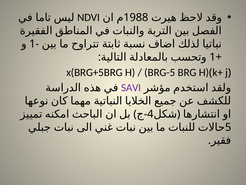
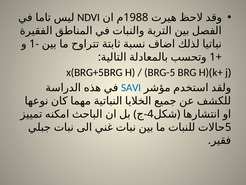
SAVI colour: purple -> blue
